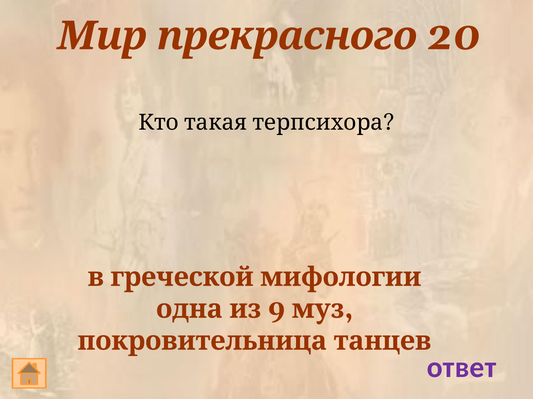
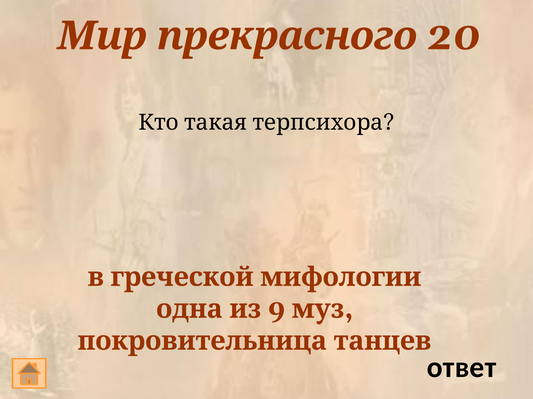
ответ colour: purple -> black
